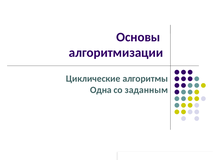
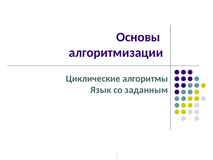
Одна: Одна -> Язык
